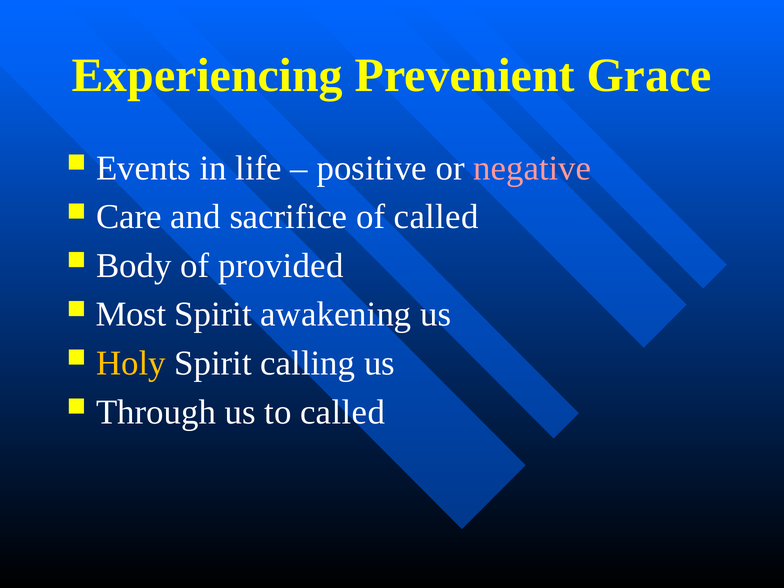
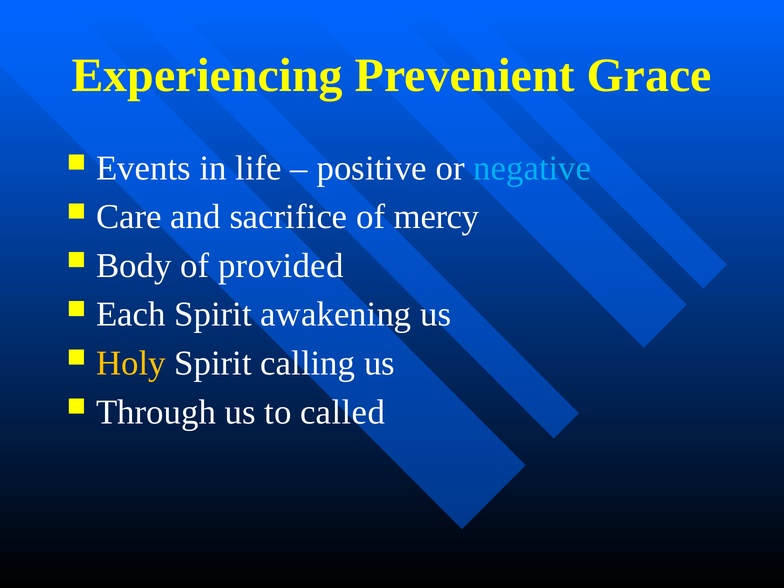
negative colour: pink -> light blue
of called: called -> mercy
Most: Most -> Each
